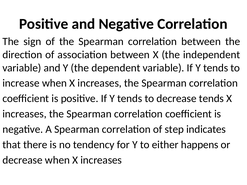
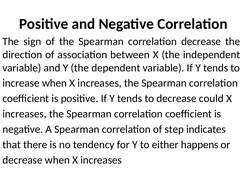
correlation between: between -> decrease
decrease tends: tends -> could
